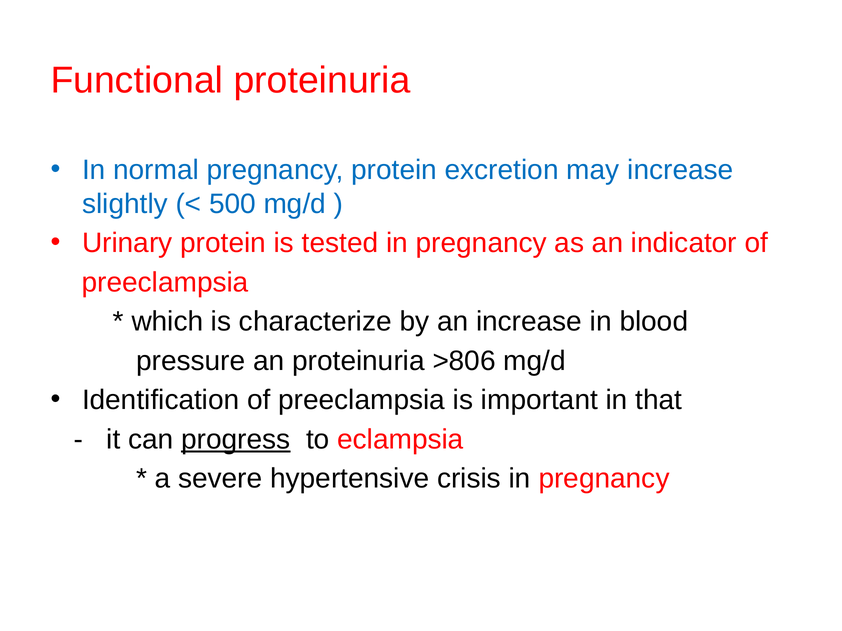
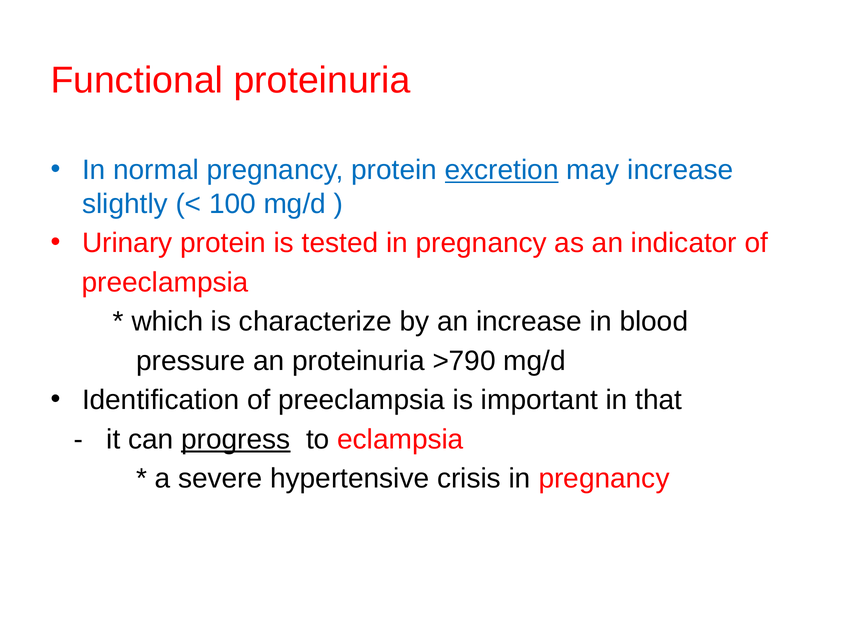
excretion underline: none -> present
500: 500 -> 100
>806: >806 -> >790
